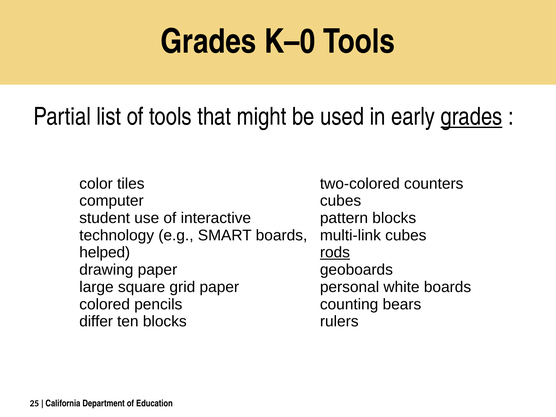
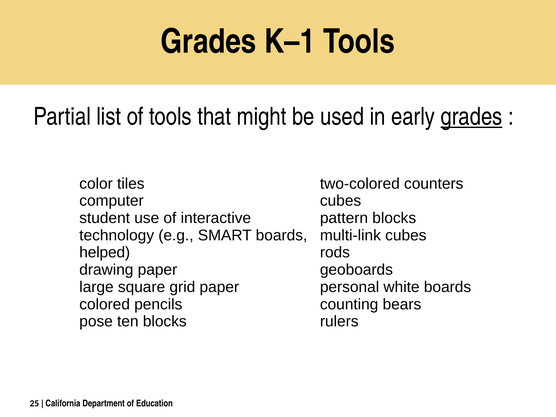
K–0: K–0 -> K–1
rods underline: present -> none
differ: differ -> pose
